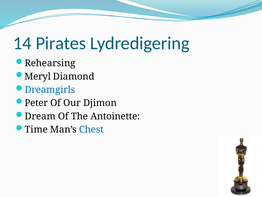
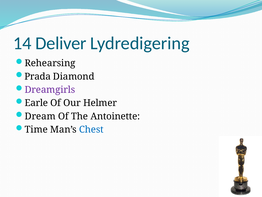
Pirates: Pirates -> Deliver
Meryl: Meryl -> Prada
Dreamgirls colour: blue -> purple
Peter: Peter -> Earle
Djimon: Djimon -> Helmer
